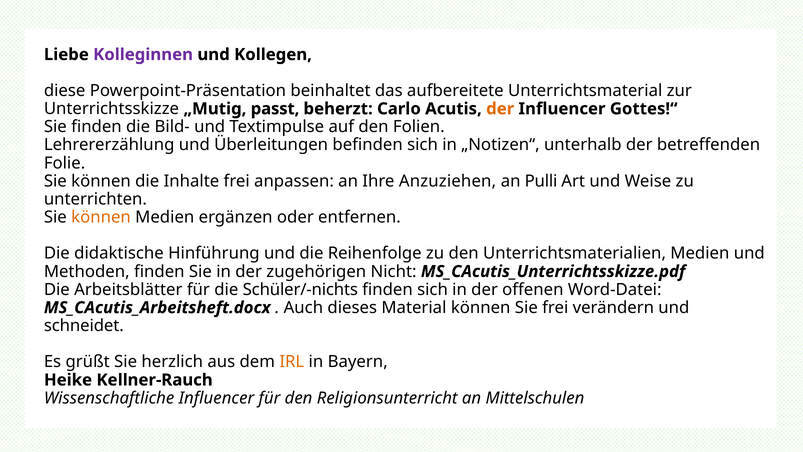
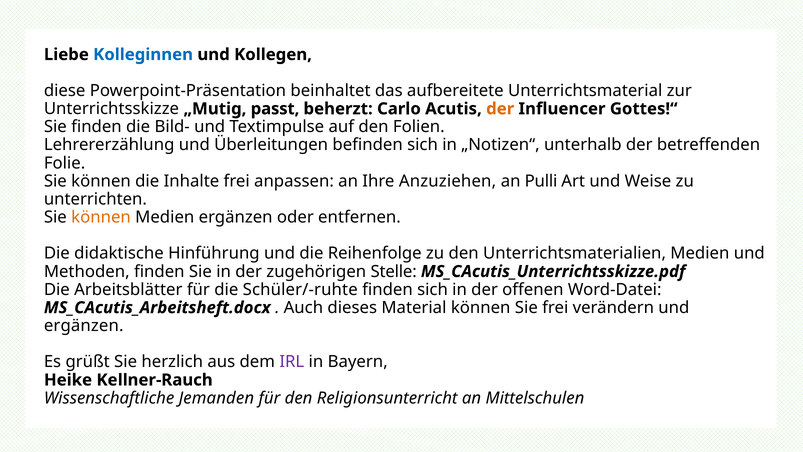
Kolleginnen colour: purple -> blue
Nicht: Nicht -> Stelle
Schüler/-nichts: Schüler/-nichts -> Schüler/-ruhte
schneidet at (84, 326): schneidet -> ergänzen
IRL colour: orange -> purple
Wissenschaftliche Influencer: Influencer -> Jemanden
